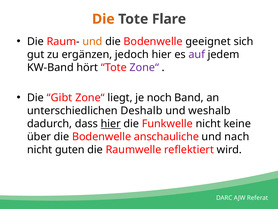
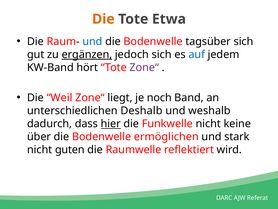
Flare: Flare -> Etwa
und at (92, 41) colour: orange -> blue
geeignet: geeignet -> tagsüber
ergänzen underline: none -> present
jedoch hier: hier -> sich
auf colour: purple -> blue
Gibt: Gibt -> Weil
anschauliche: anschauliche -> ermöglichen
nach: nach -> stark
